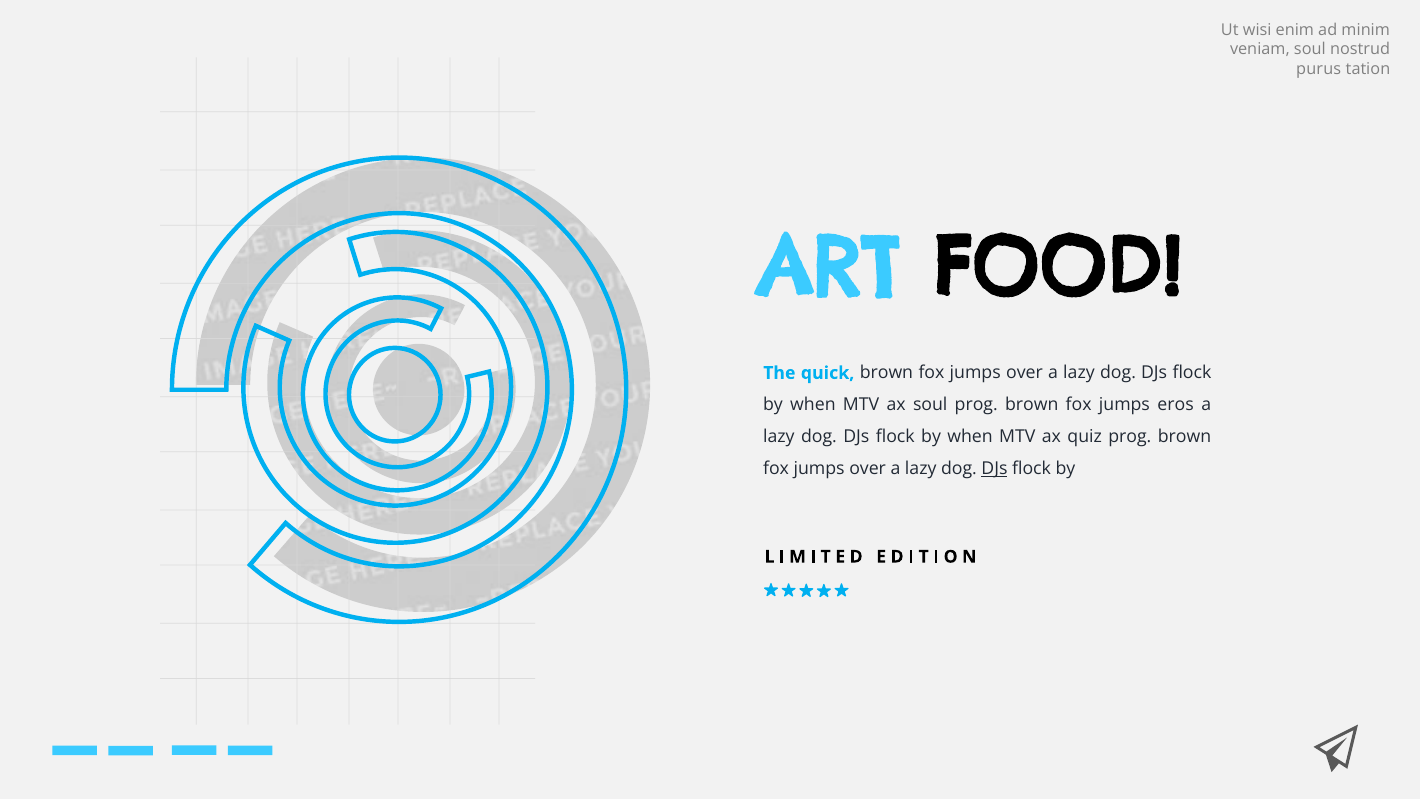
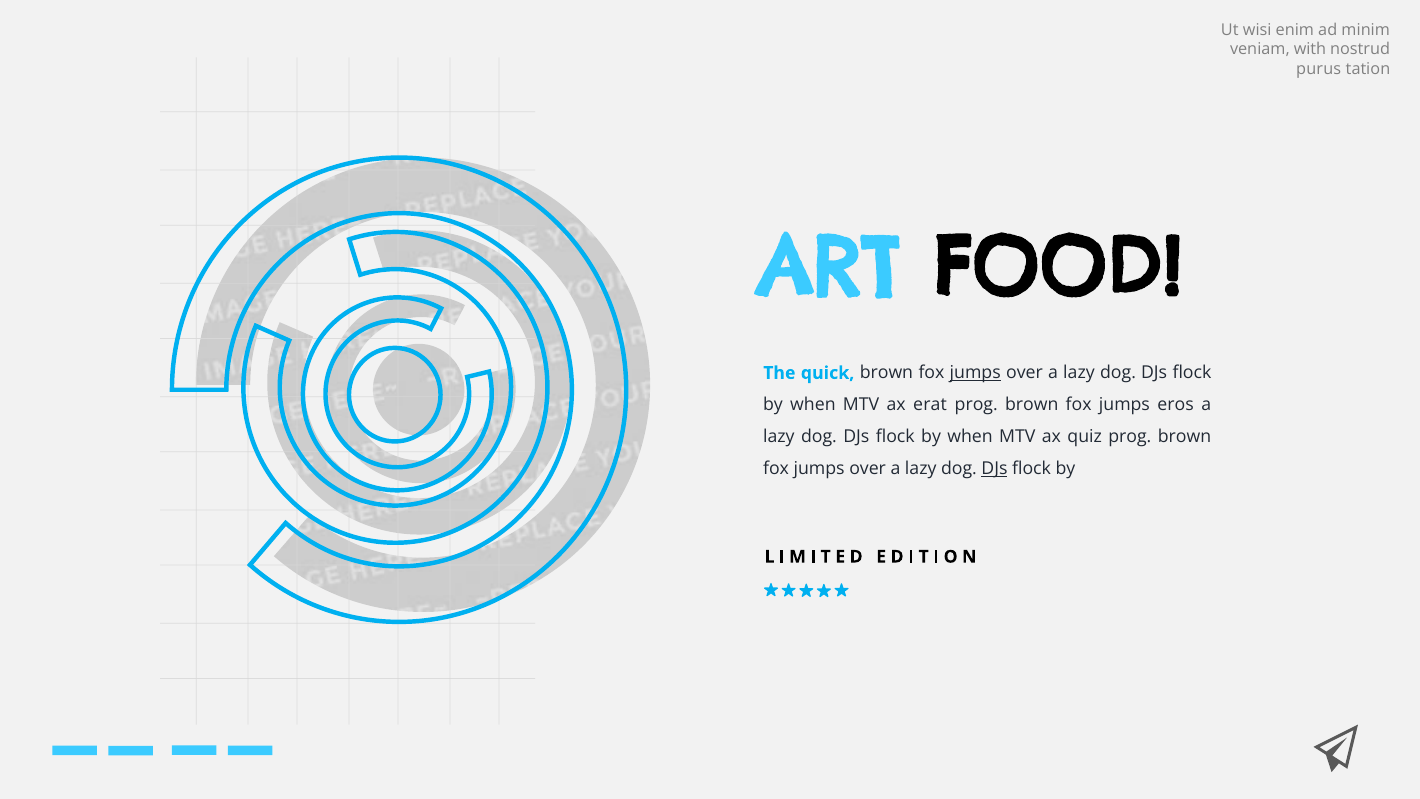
veniam soul: soul -> with
jumps at (975, 373) underline: none -> present
ax soul: soul -> erat
